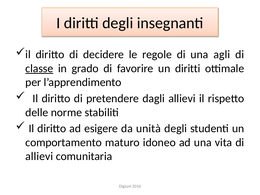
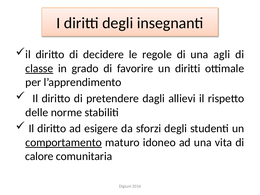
unità: unità -> sforzi
comportamento underline: none -> present
allievi at (39, 156): allievi -> calore
